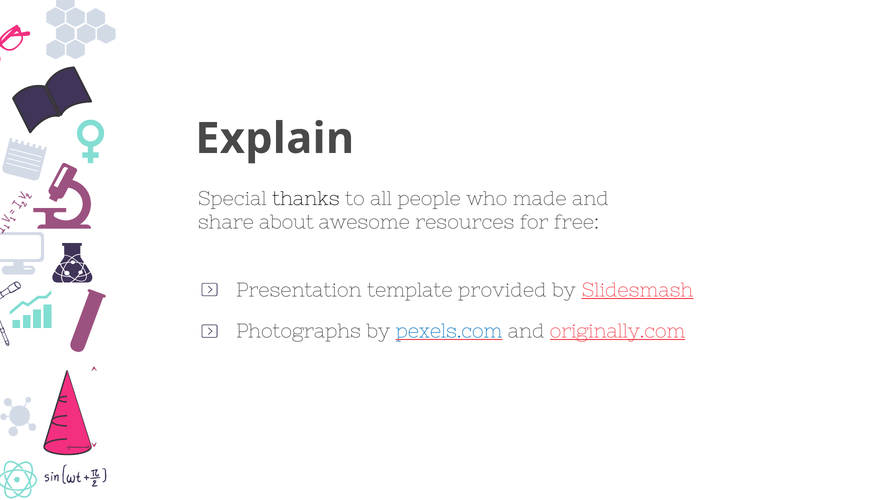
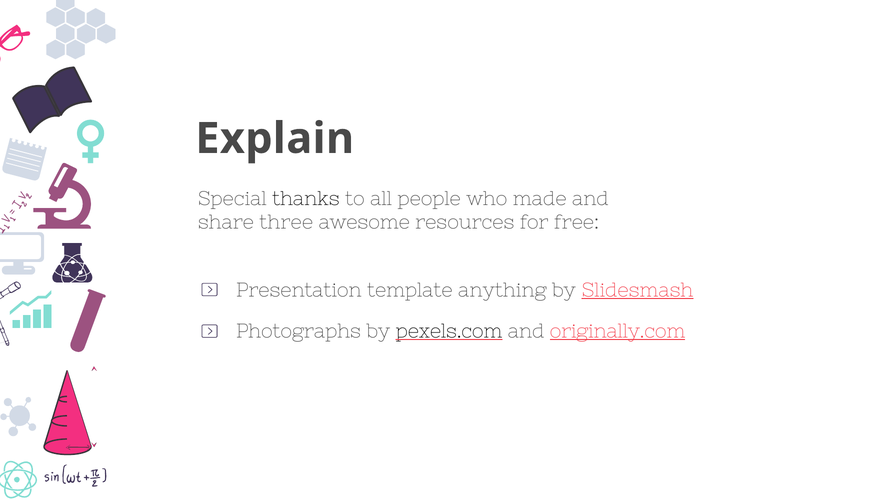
about: about -> three
provided: provided -> anything
pexels.com colour: blue -> black
